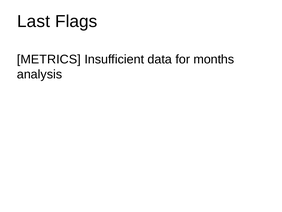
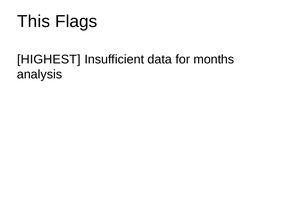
Last: Last -> This
METRICS: METRICS -> HIGHEST
